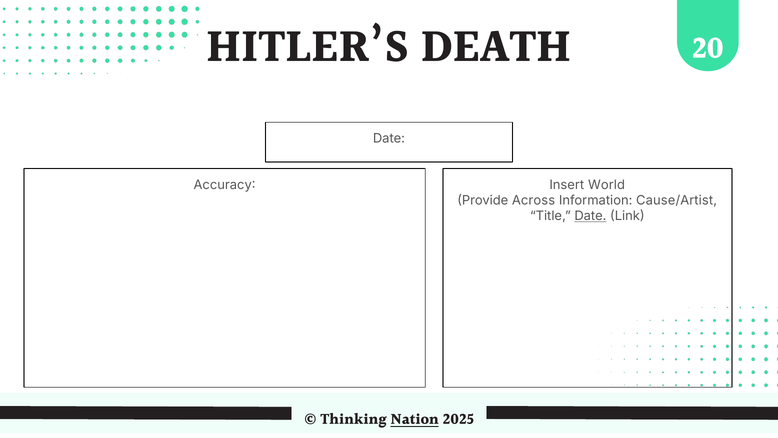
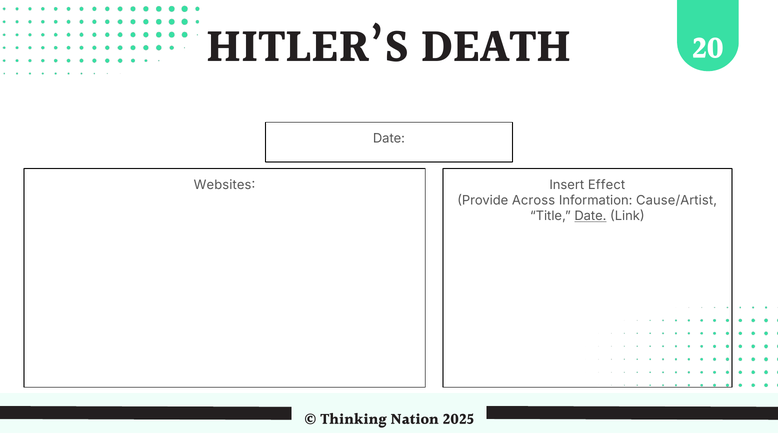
Accuracy: Accuracy -> Websites
World: World -> Effect
Nation underline: present -> none
